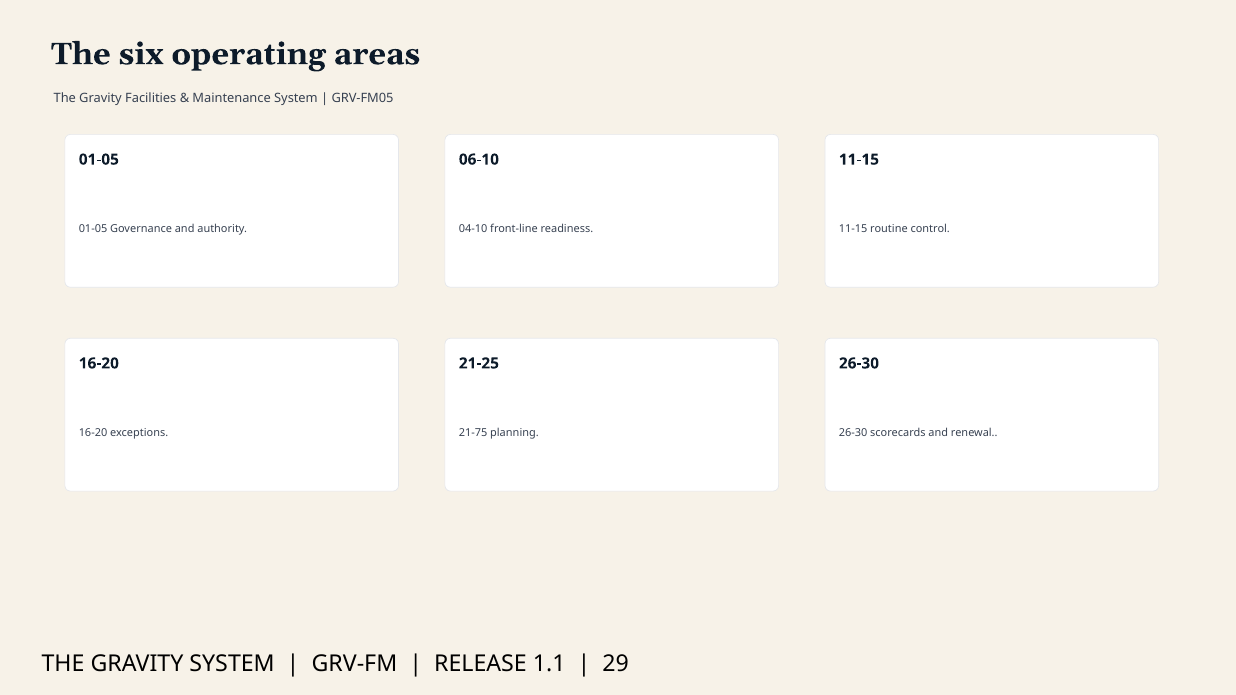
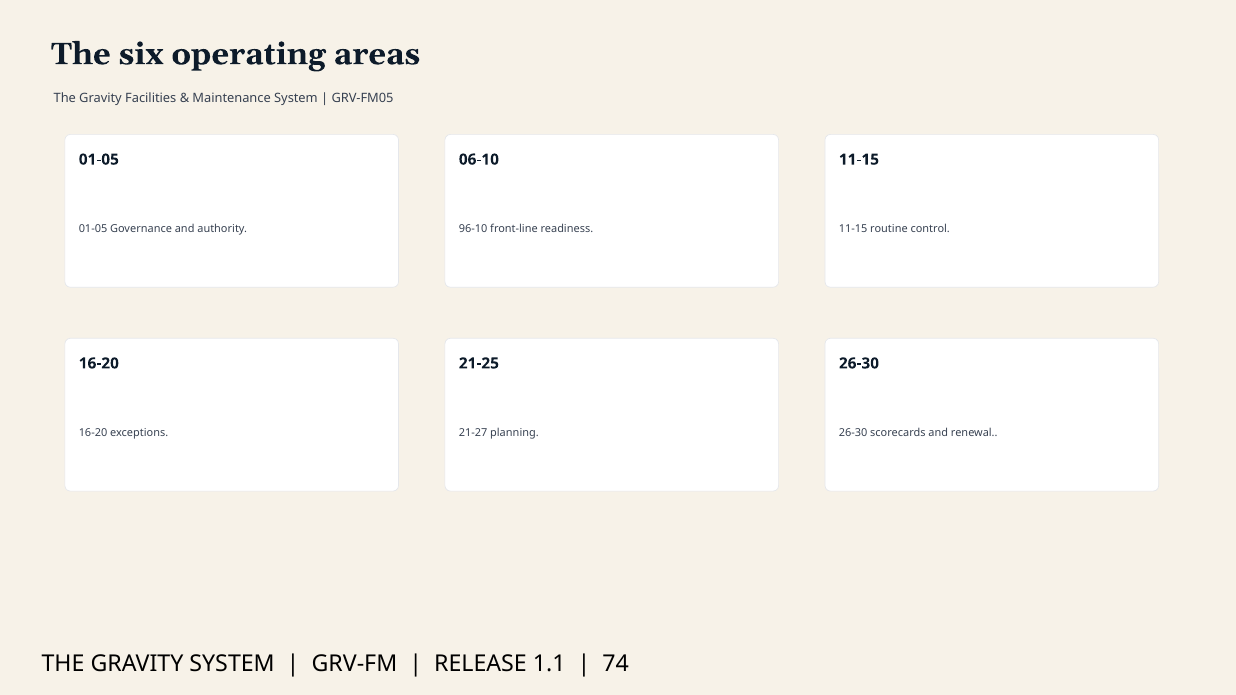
04-10: 04-10 -> 96-10
21-75: 21-75 -> 21-27
29: 29 -> 74
